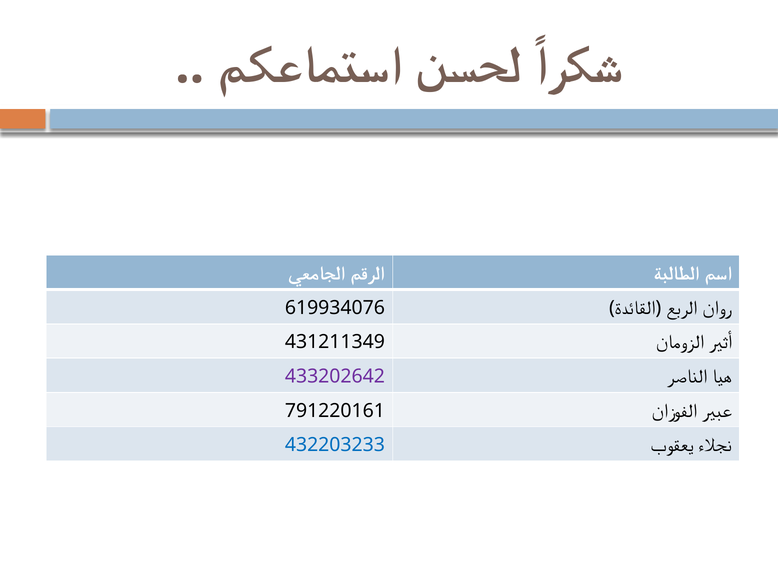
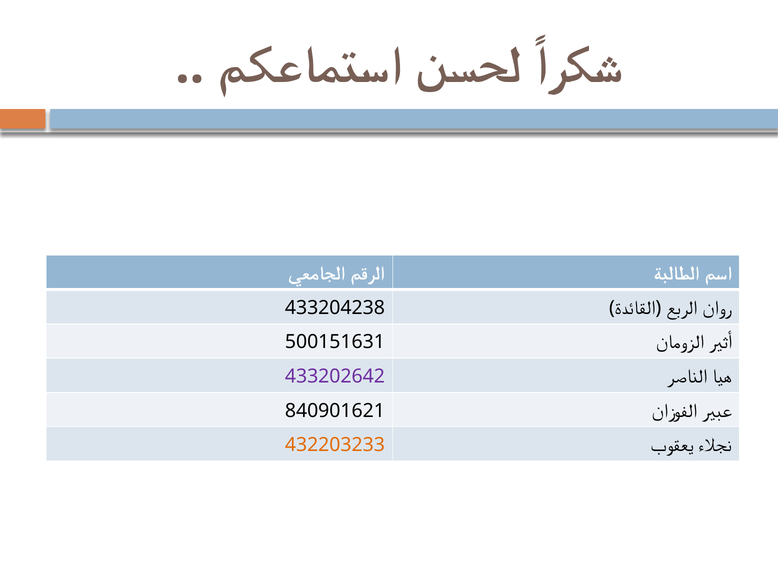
619934076: 619934076 -> 433204238
431211349: 431211349 -> 500151631
791220161: 791220161 -> 840901621
432203233 colour: blue -> orange
